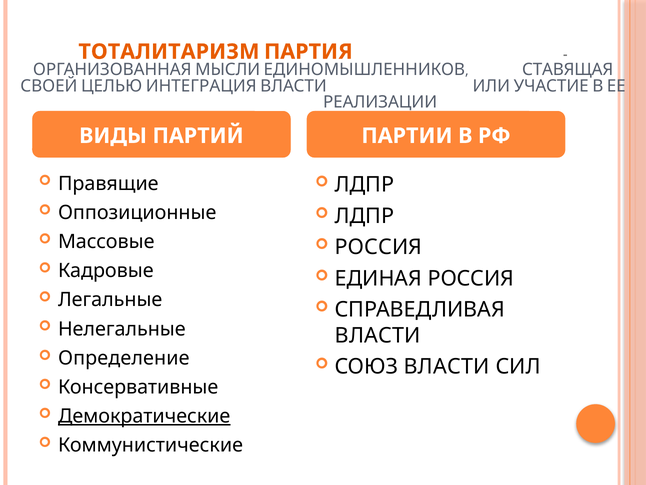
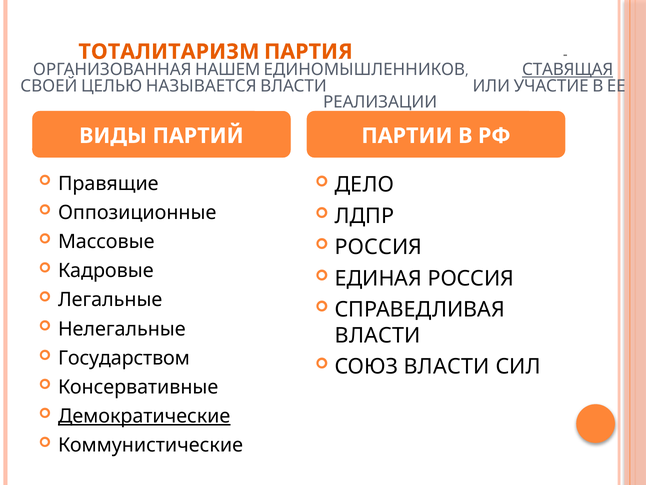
МЫСЛИ: МЫСЛИ -> НАШЕМ
СТАВЯЩАЯ underline: none -> present
ИНТЕГРАЦИЯ: ИНТЕГРАЦИЯ -> НАЗЫВАЕТСЯ
ЛДПР at (364, 185): ЛДПР -> ДЕЛО
Определение: Определение -> Государством
